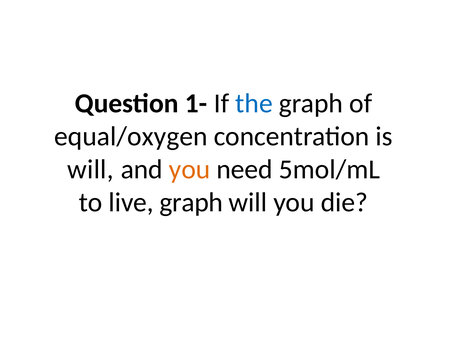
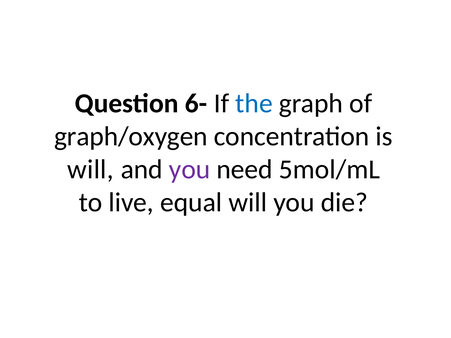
1-: 1- -> 6-
equal/oxygen: equal/oxygen -> graph/oxygen
you at (190, 169) colour: orange -> purple
live graph: graph -> equal
